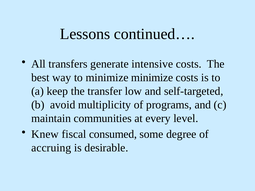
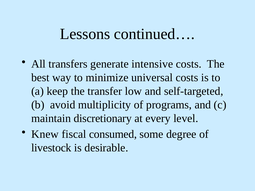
minimize minimize: minimize -> universal
communities: communities -> discretionary
accruing: accruing -> livestock
